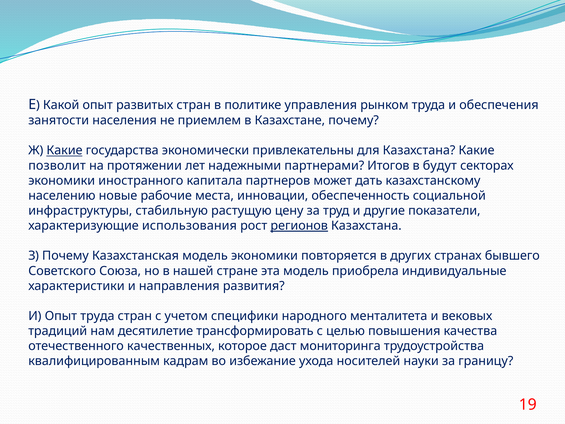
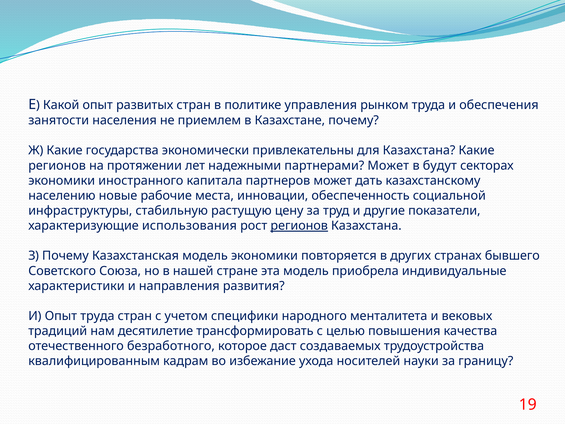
Какие at (65, 150) underline: present -> none
позволит at (57, 165): позволит -> регионов
партнерами Итогов: Итогов -> Может
качественных: качественных -> безработного
мониторинга: мониторинга -> создаваемых
